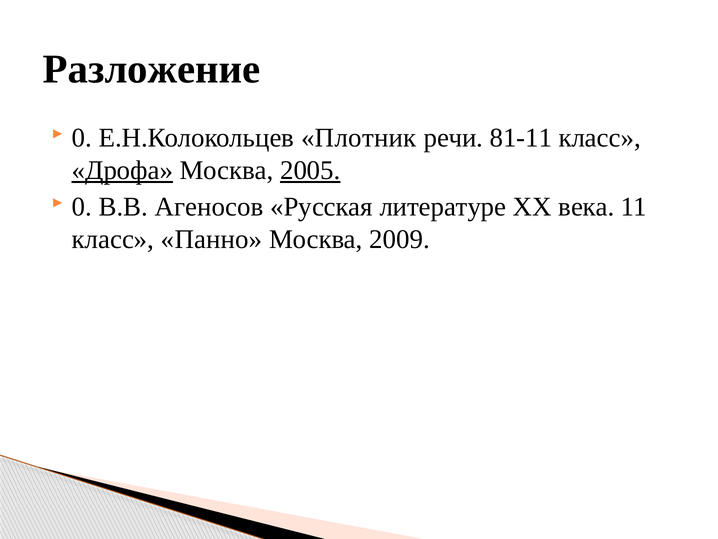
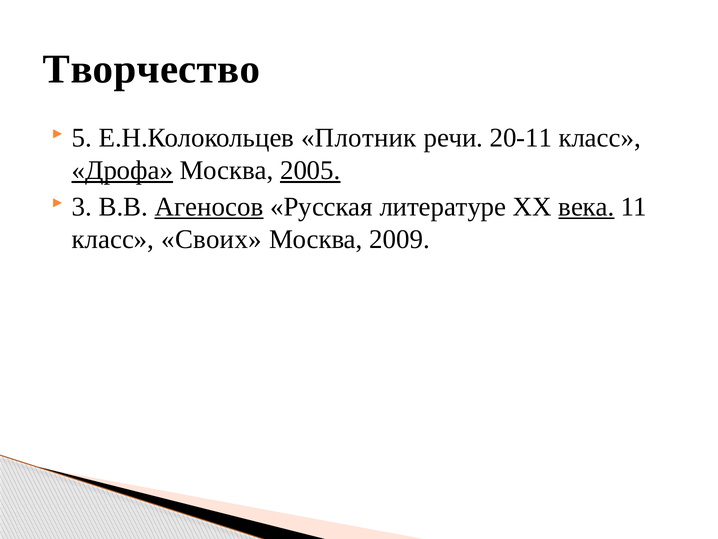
Разложение: Разложение -> Творчество
0 at (82, 138): 0 -> 5
81-11: 81-11 -> 20-11
0 at (82, 207): 0 -> 3
Агеносов underline: none -> present
века underline: none -> present
Панно: Панно -> Своих
